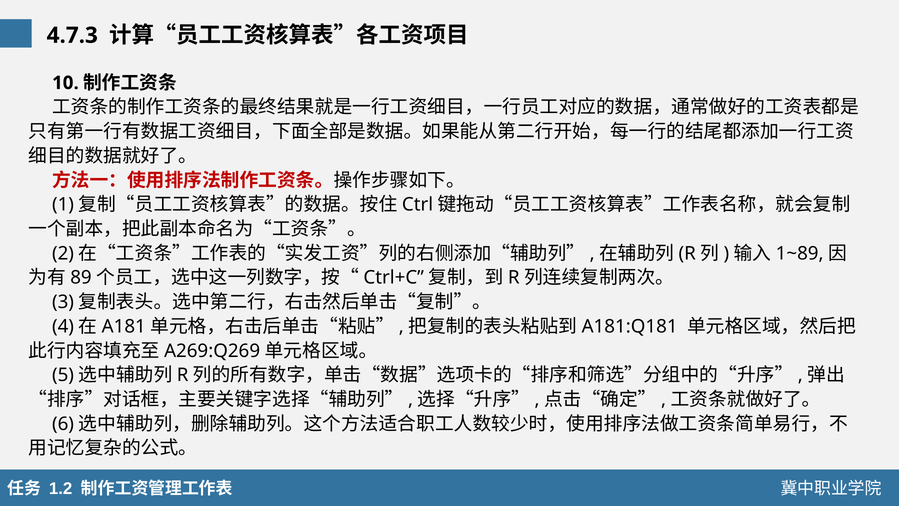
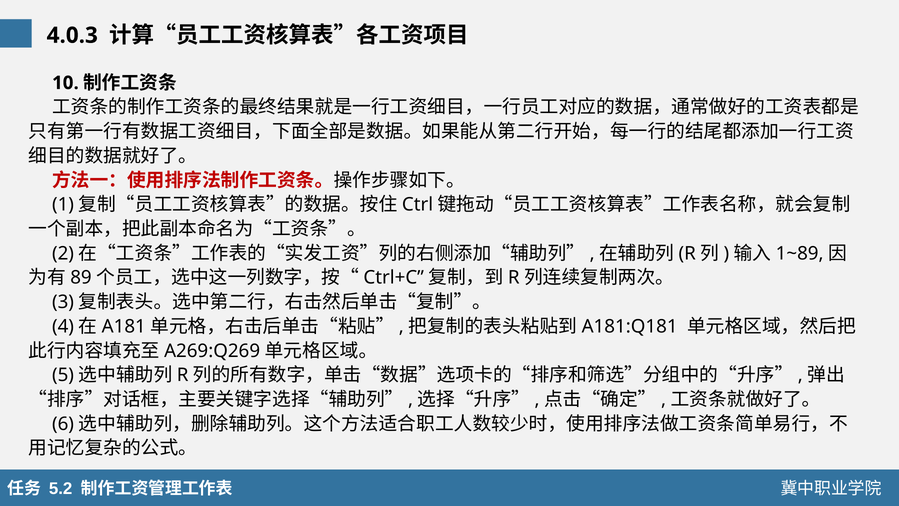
4.7.3: 4.7.3 -> 4.0.3
1.2: 1.2 -> 5.2
